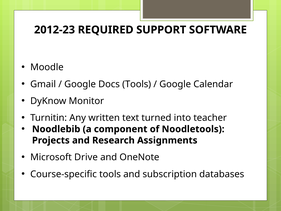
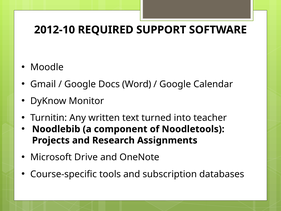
2012-23: 2012-23 -> 2012-10
Docs Tools: Tools -> Word
